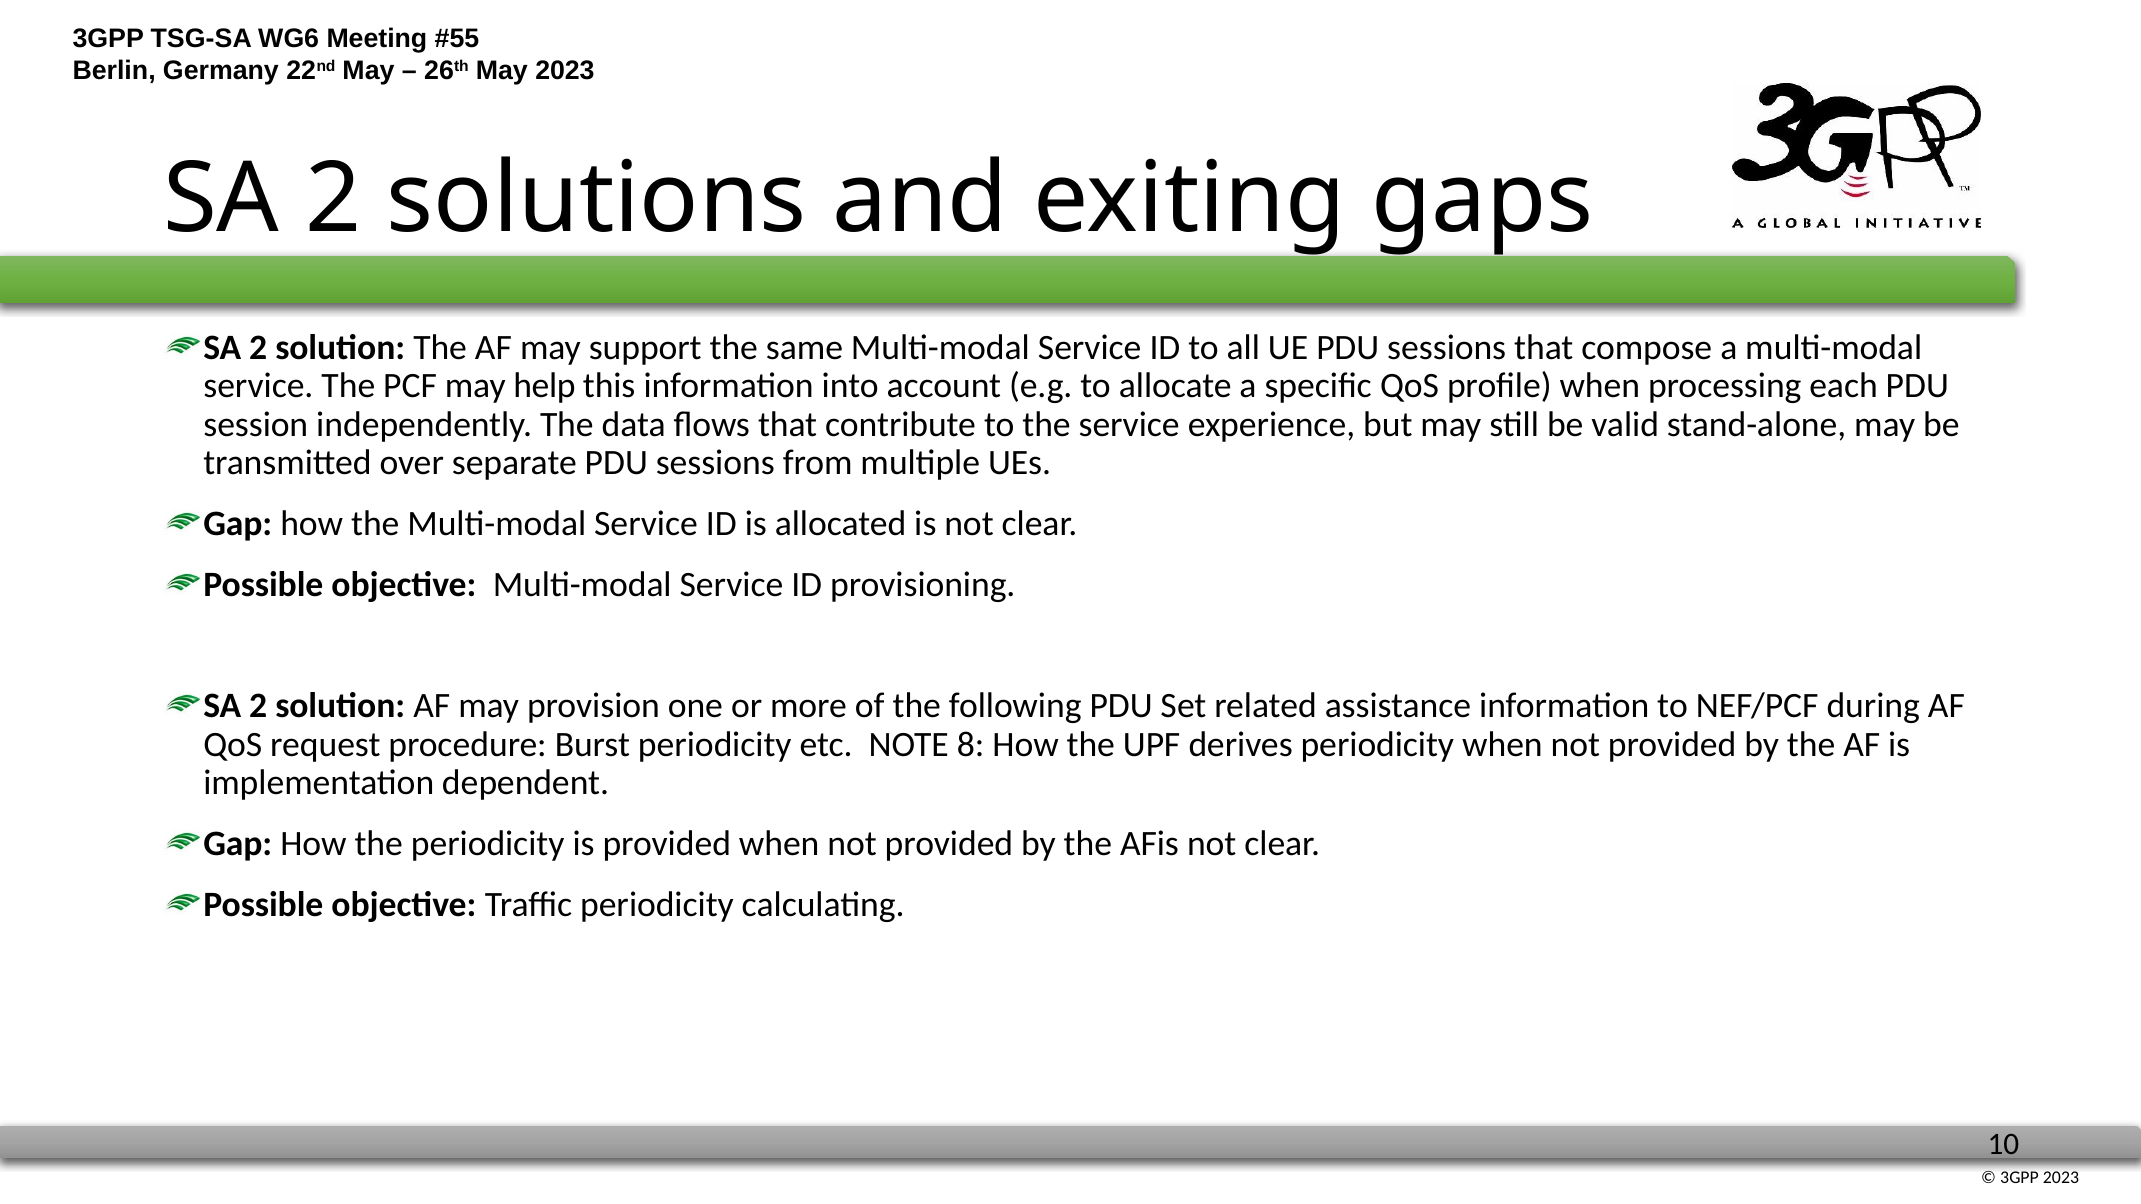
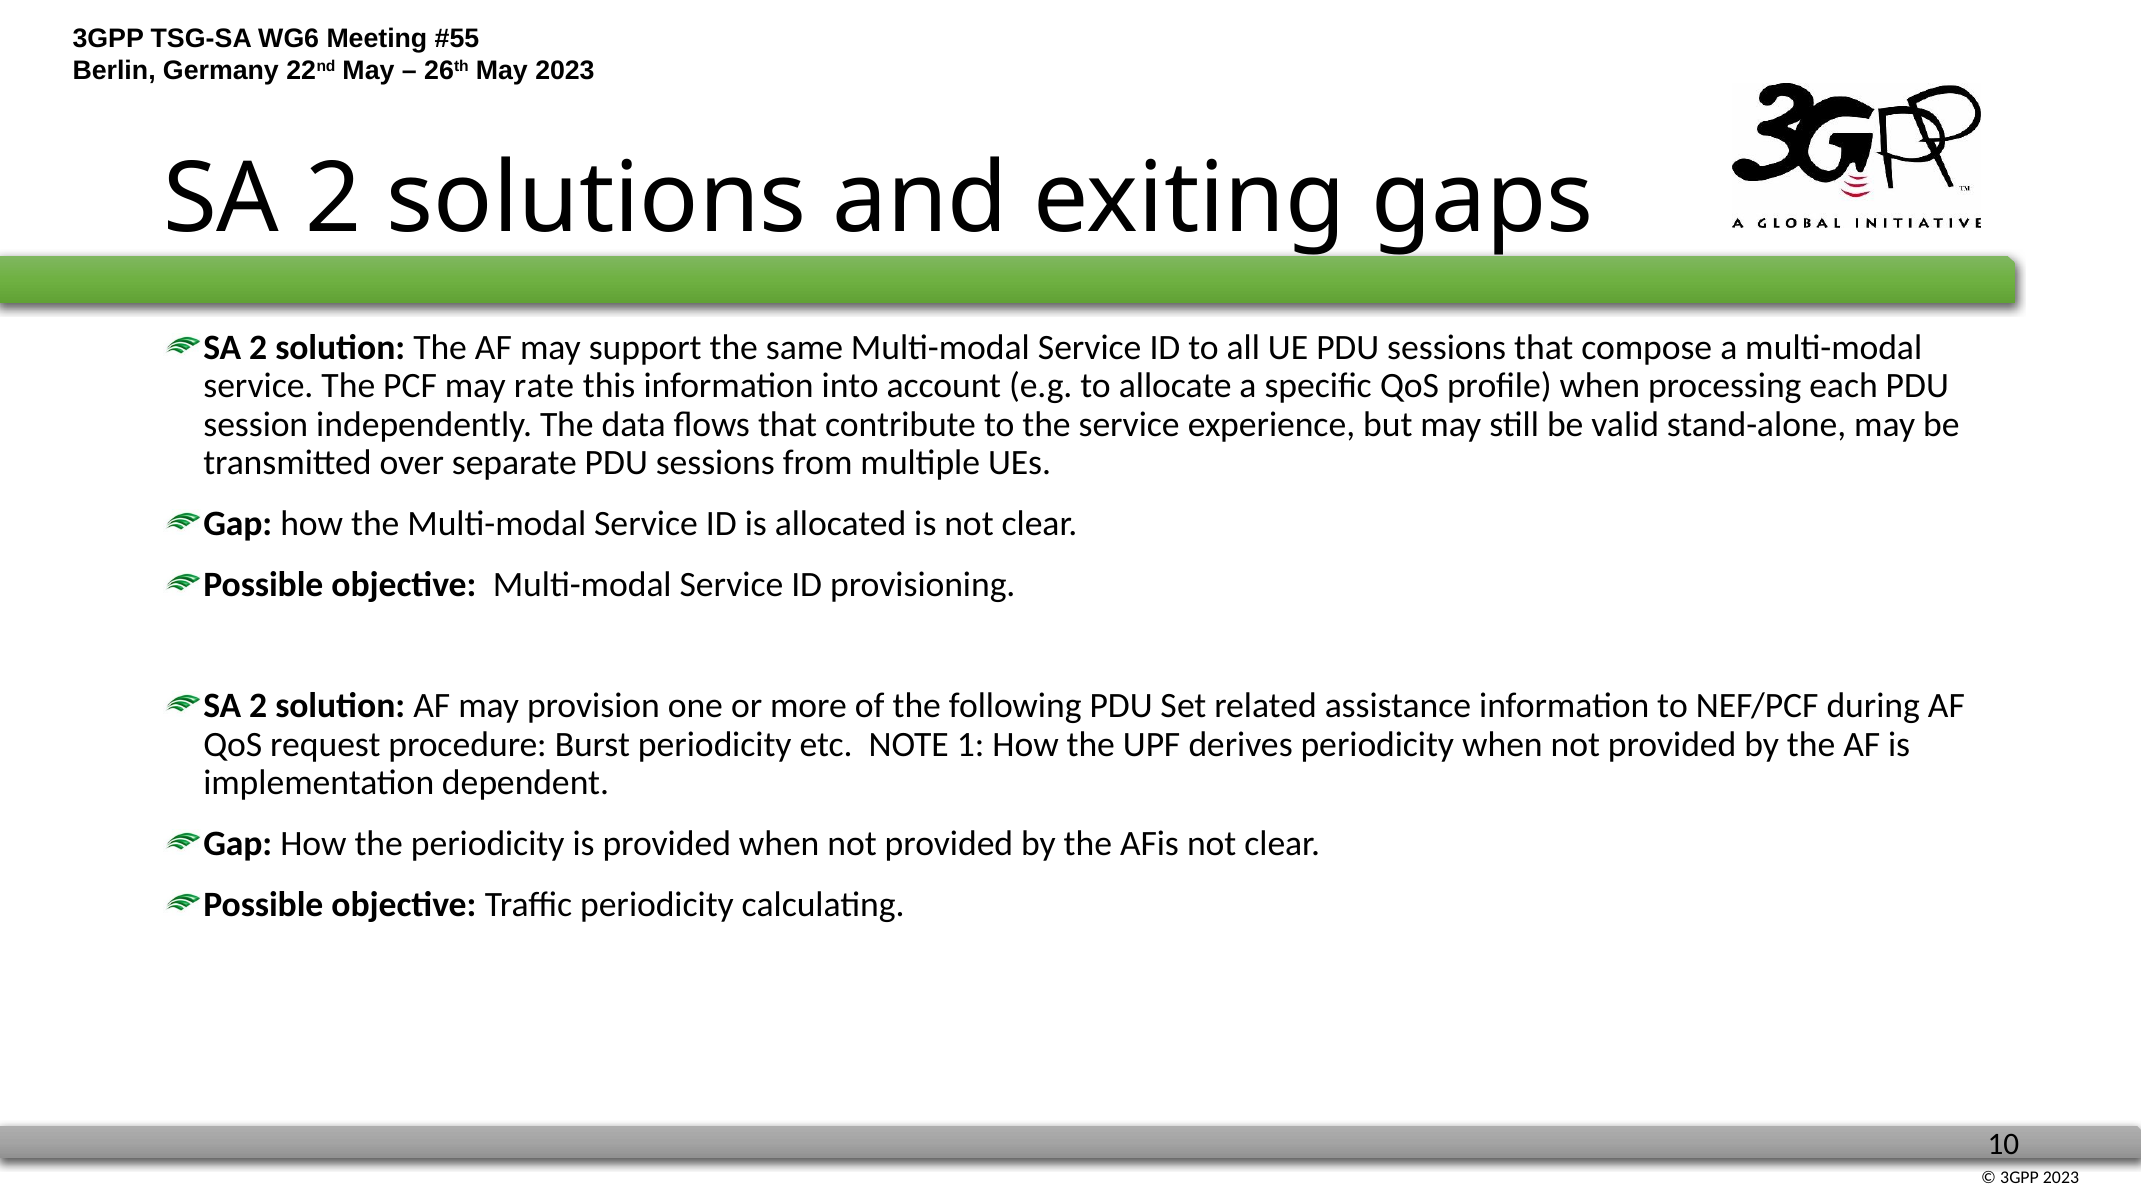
help: help -> rate
8: 8 -> 1
